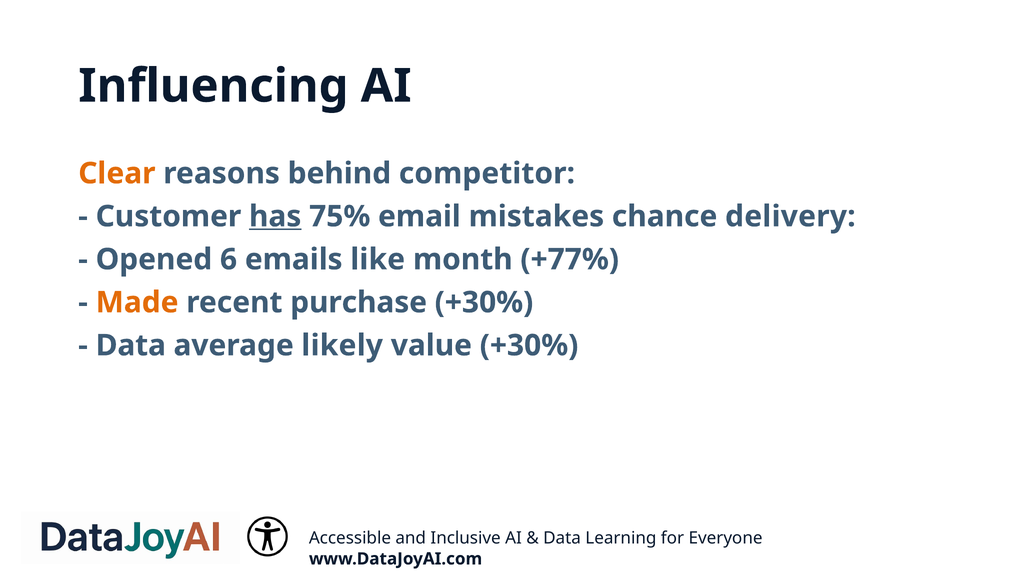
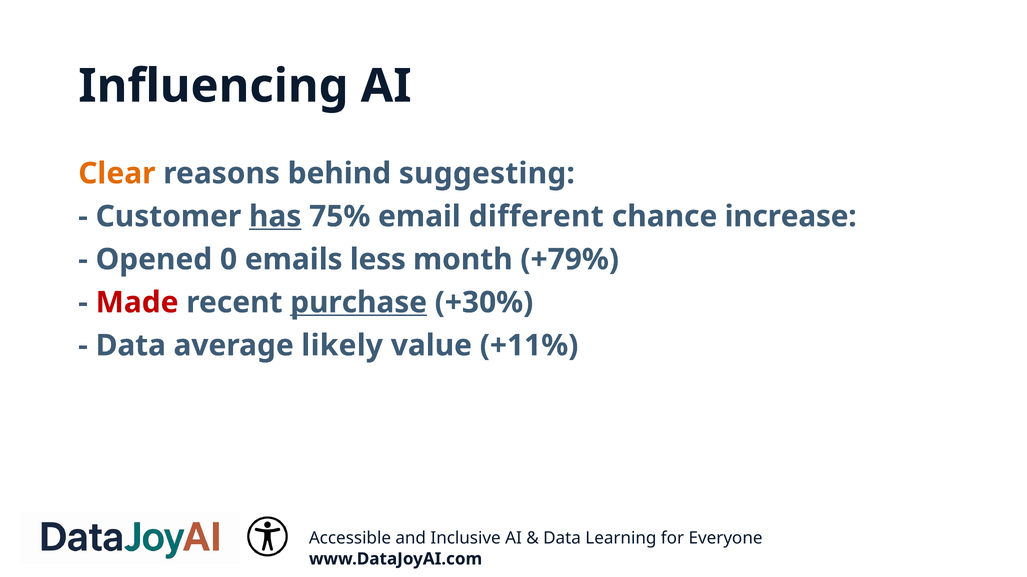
competitor: competitor -> suggesting
mistakes: mistakes -> different
delivery: delivery -> increase
6: 6 -> 0
like: like -> less
+77%: +77% -> +79%
Made colour: orange -> red
purchase underline: none -> present
value +30%: +30% -> +11%
